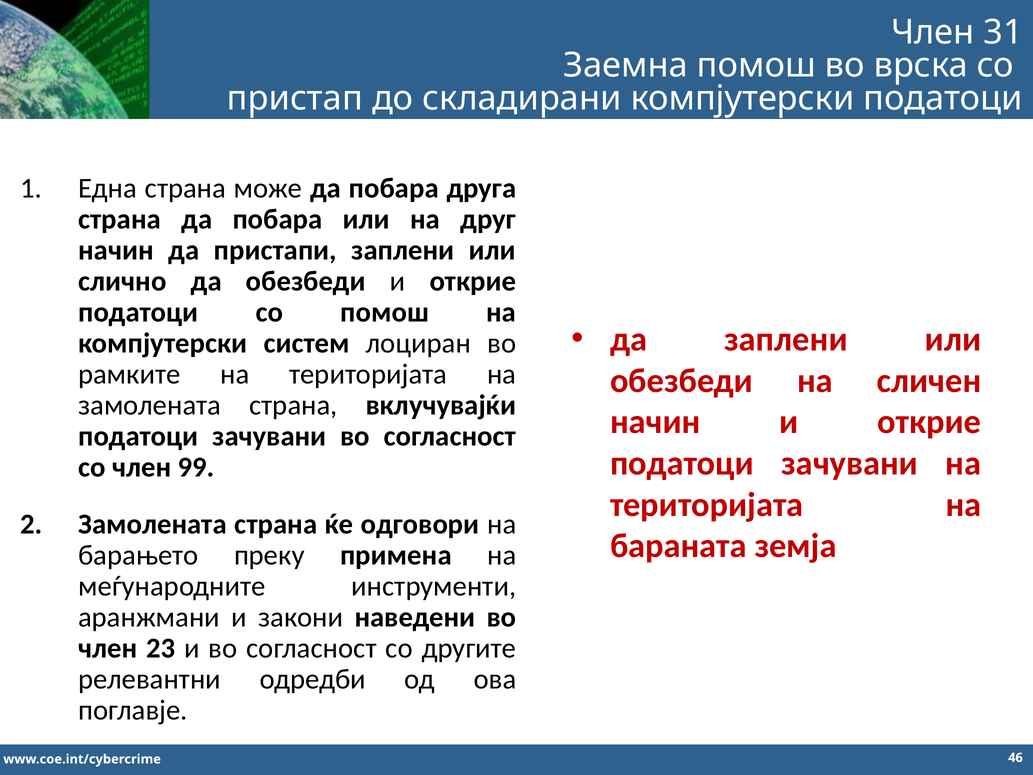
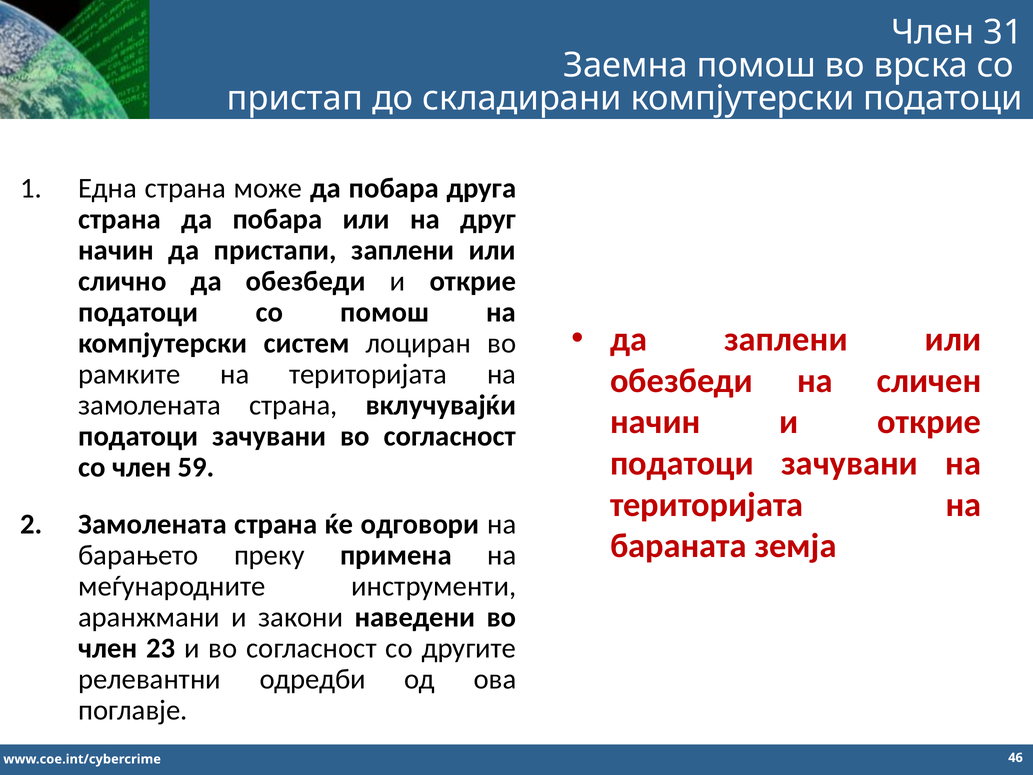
99: 99 -> 59
